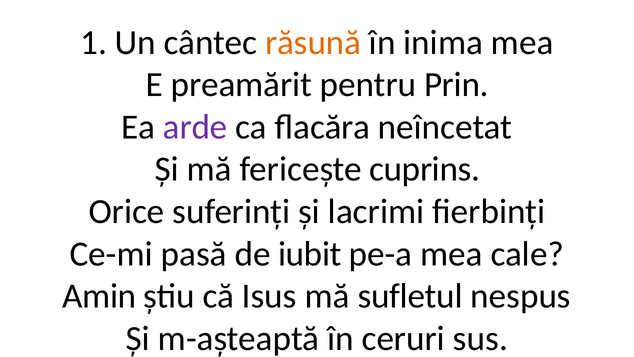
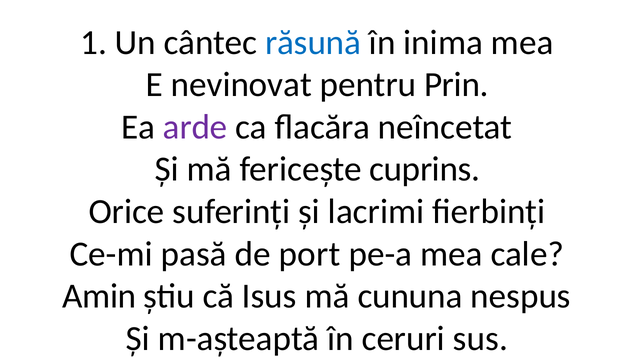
răsună colour: orange -> blue
preamărit: preamărit -> nevinovat
iubit: iubit -> port
sufletul: sufletul -> cununa
